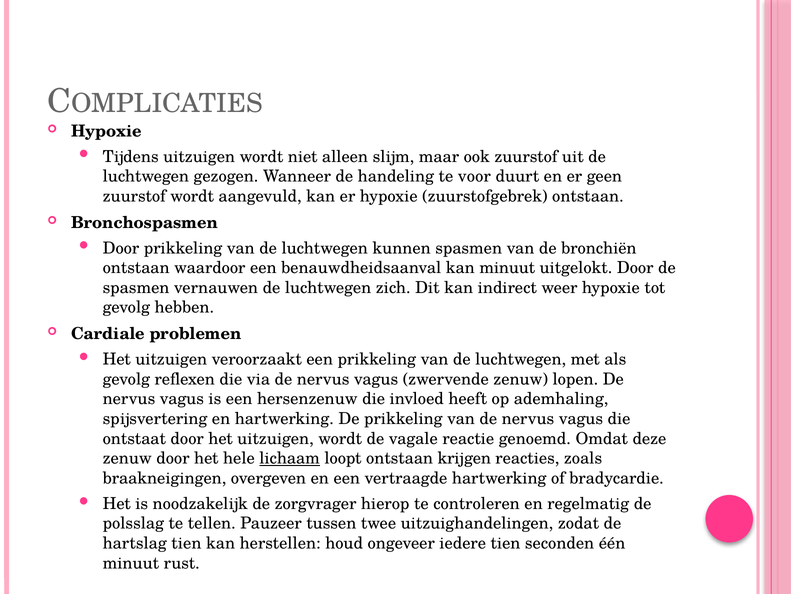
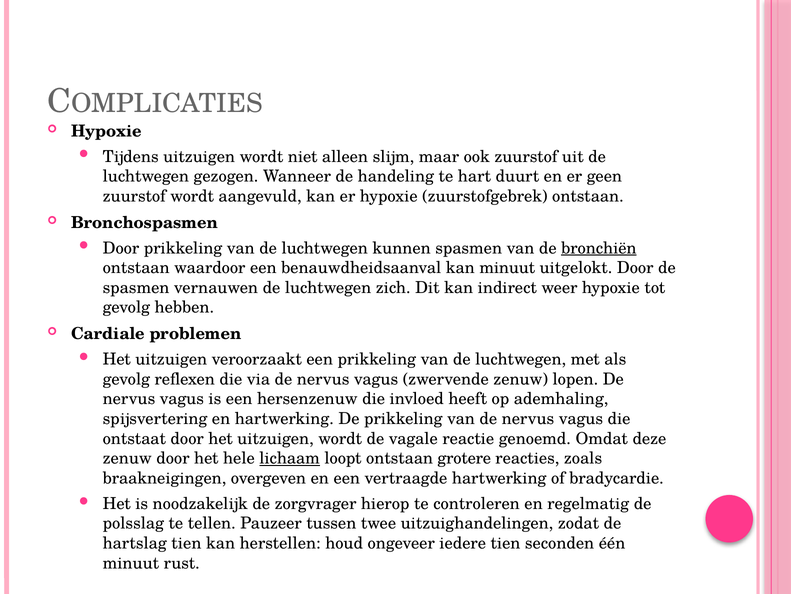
voor: voor -> hart
bronchiën underline: none -> present
krijgen: krijgen -> grotere
